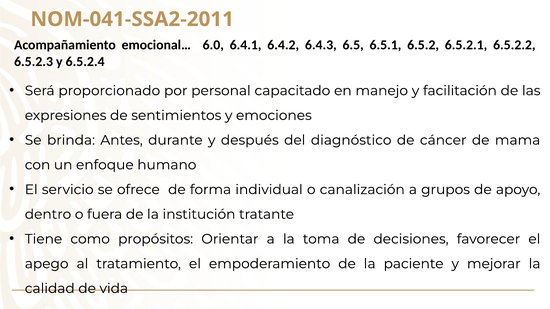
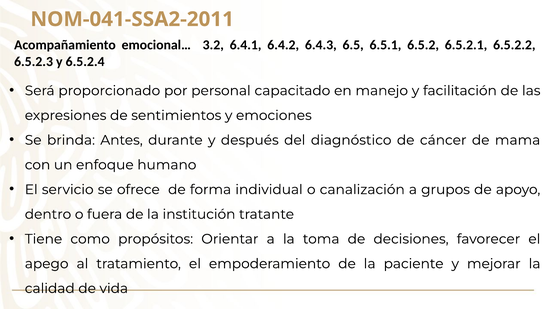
6.0: 6.0 -> 3.2
